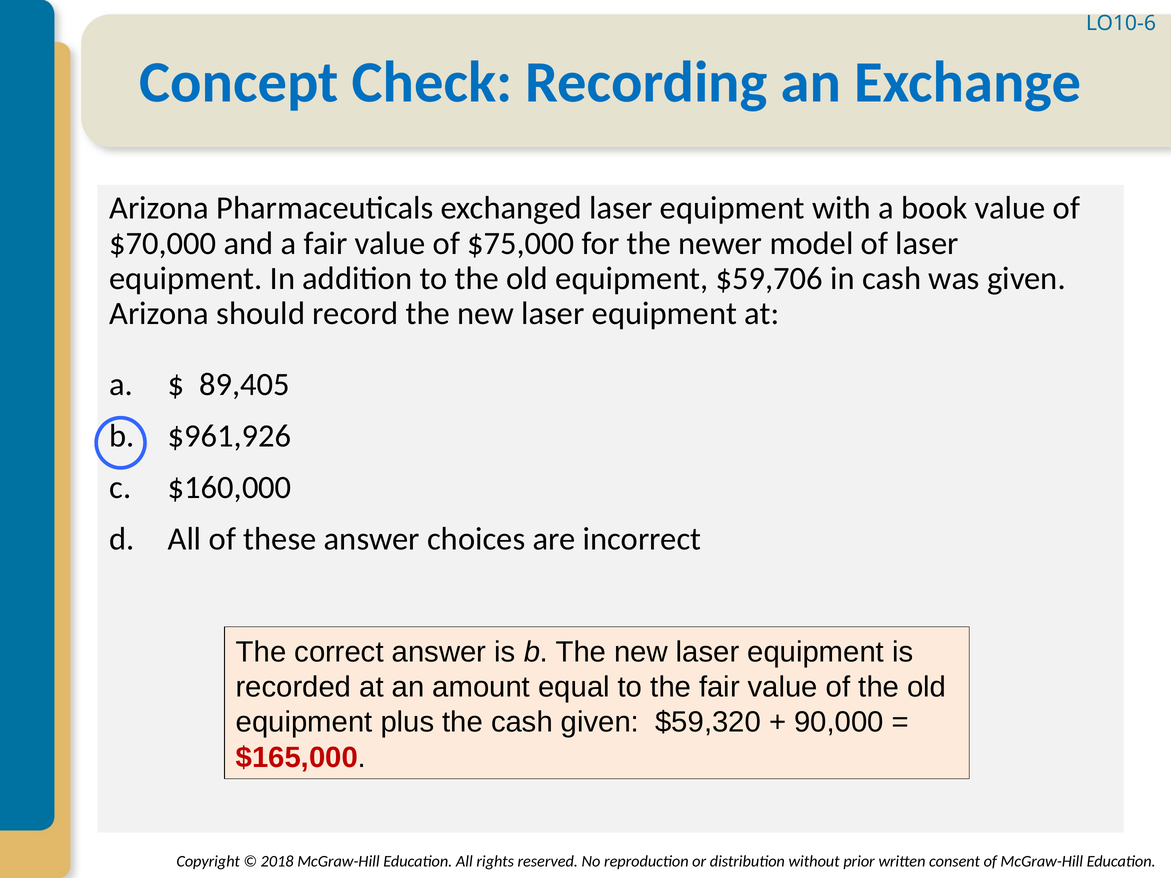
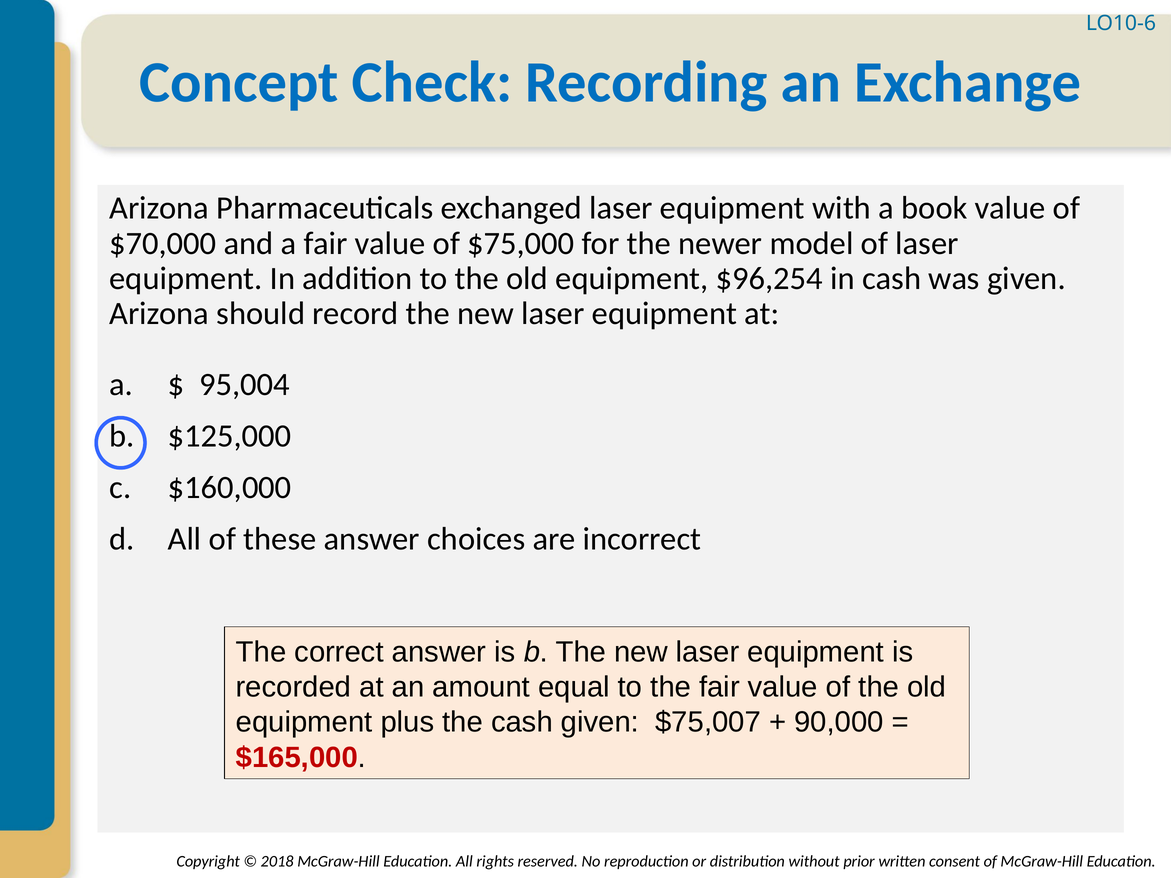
$59,706: $59,706 -> $96,254
89,405: 89,405 -> 95,004
$961,926: $961,926 -> $125,000
$59,320: $59,320 -> $75,007
